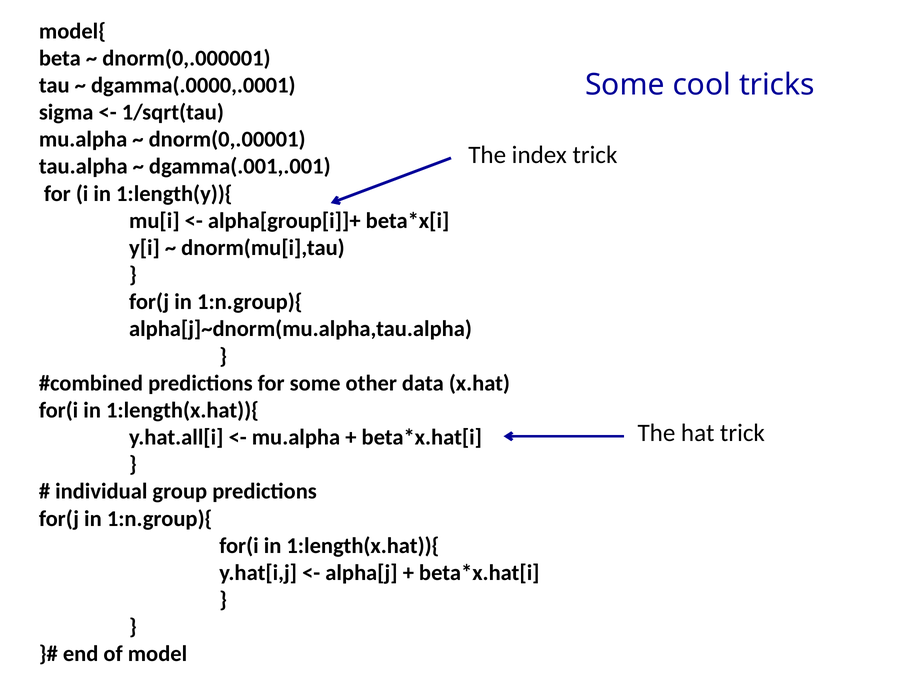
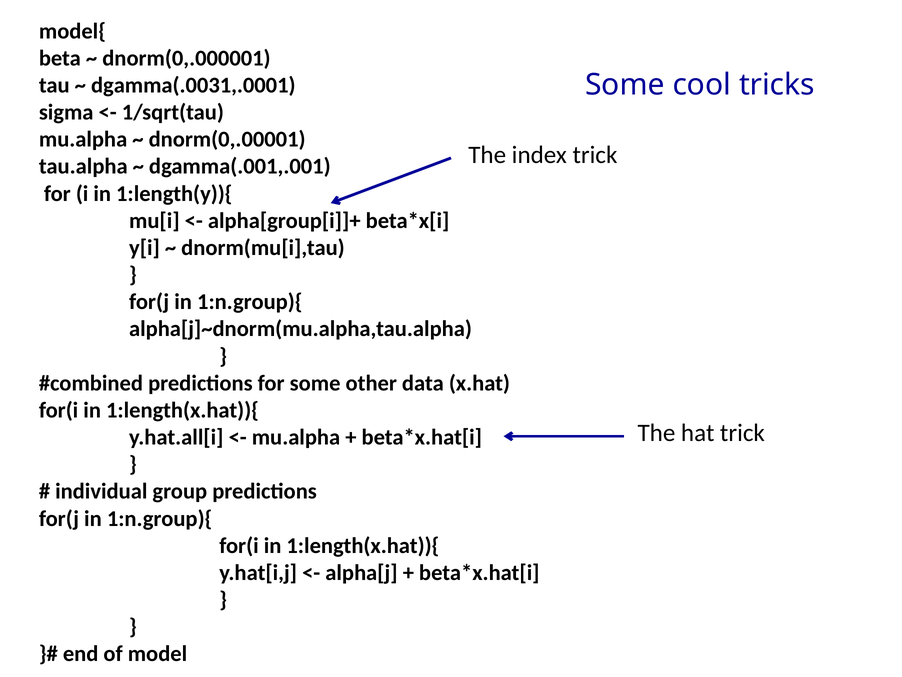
dgamma(.0000,.0001: dgamma(.0000,.0001 -> dgamma(.0031,.0001
